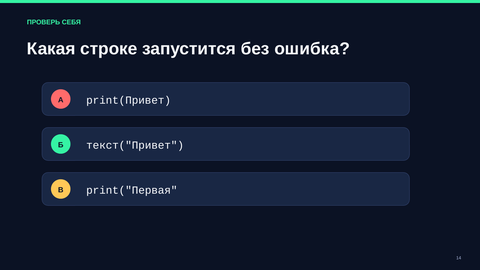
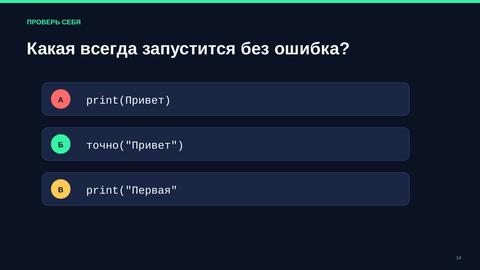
строке: строке -> всегда
текст("Привет: текст("Привет -> точно("Привет
